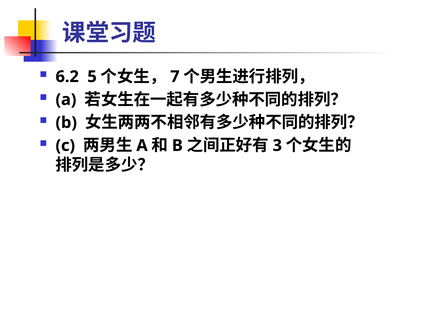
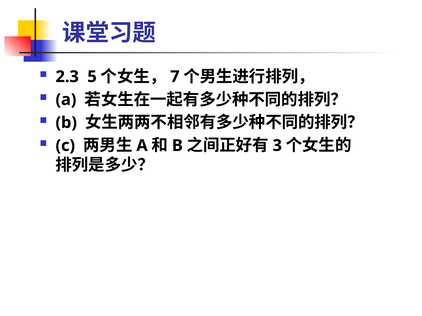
6.2: 6.2 -> 2.3
